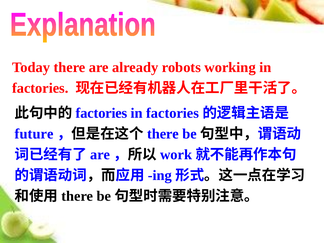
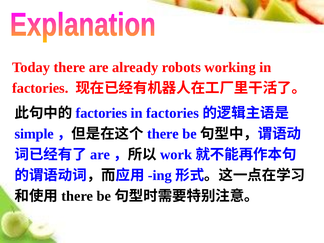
future: future -> simple
